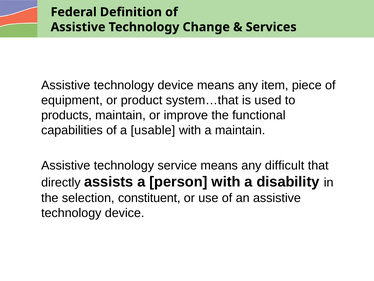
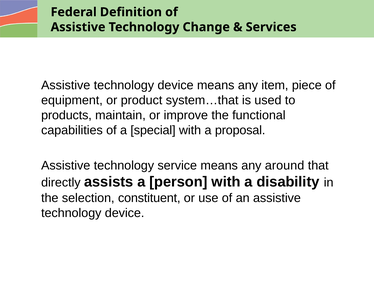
usable: usable -> special
a maintain: maintain -> proposal
difficult: difficult -> around
